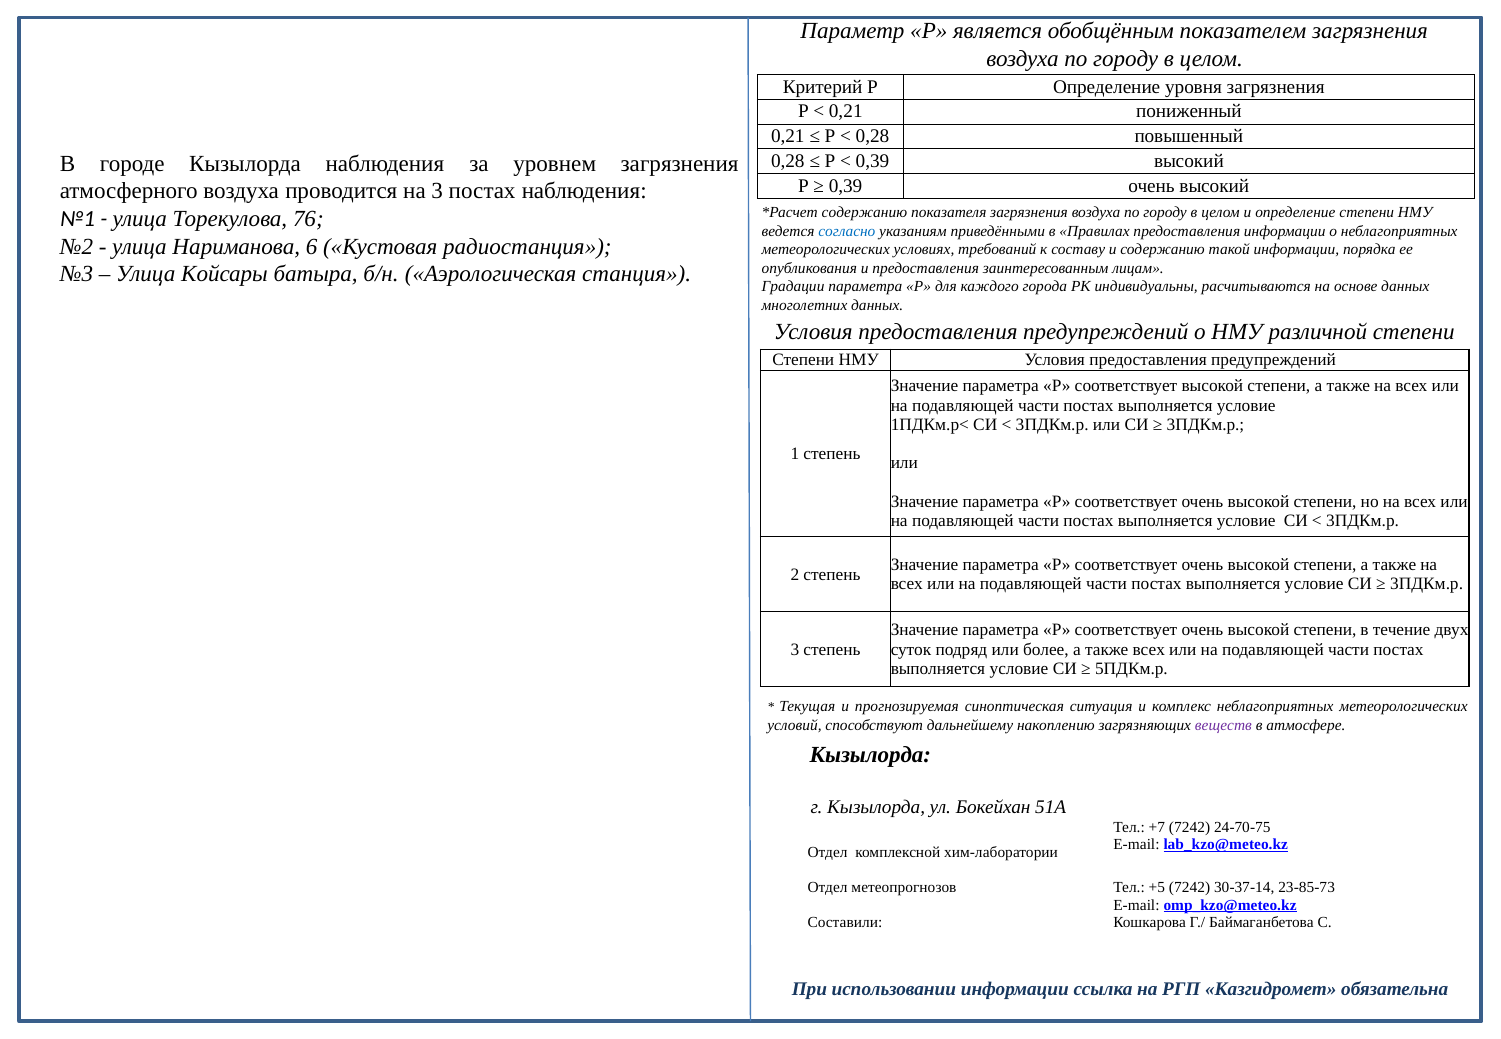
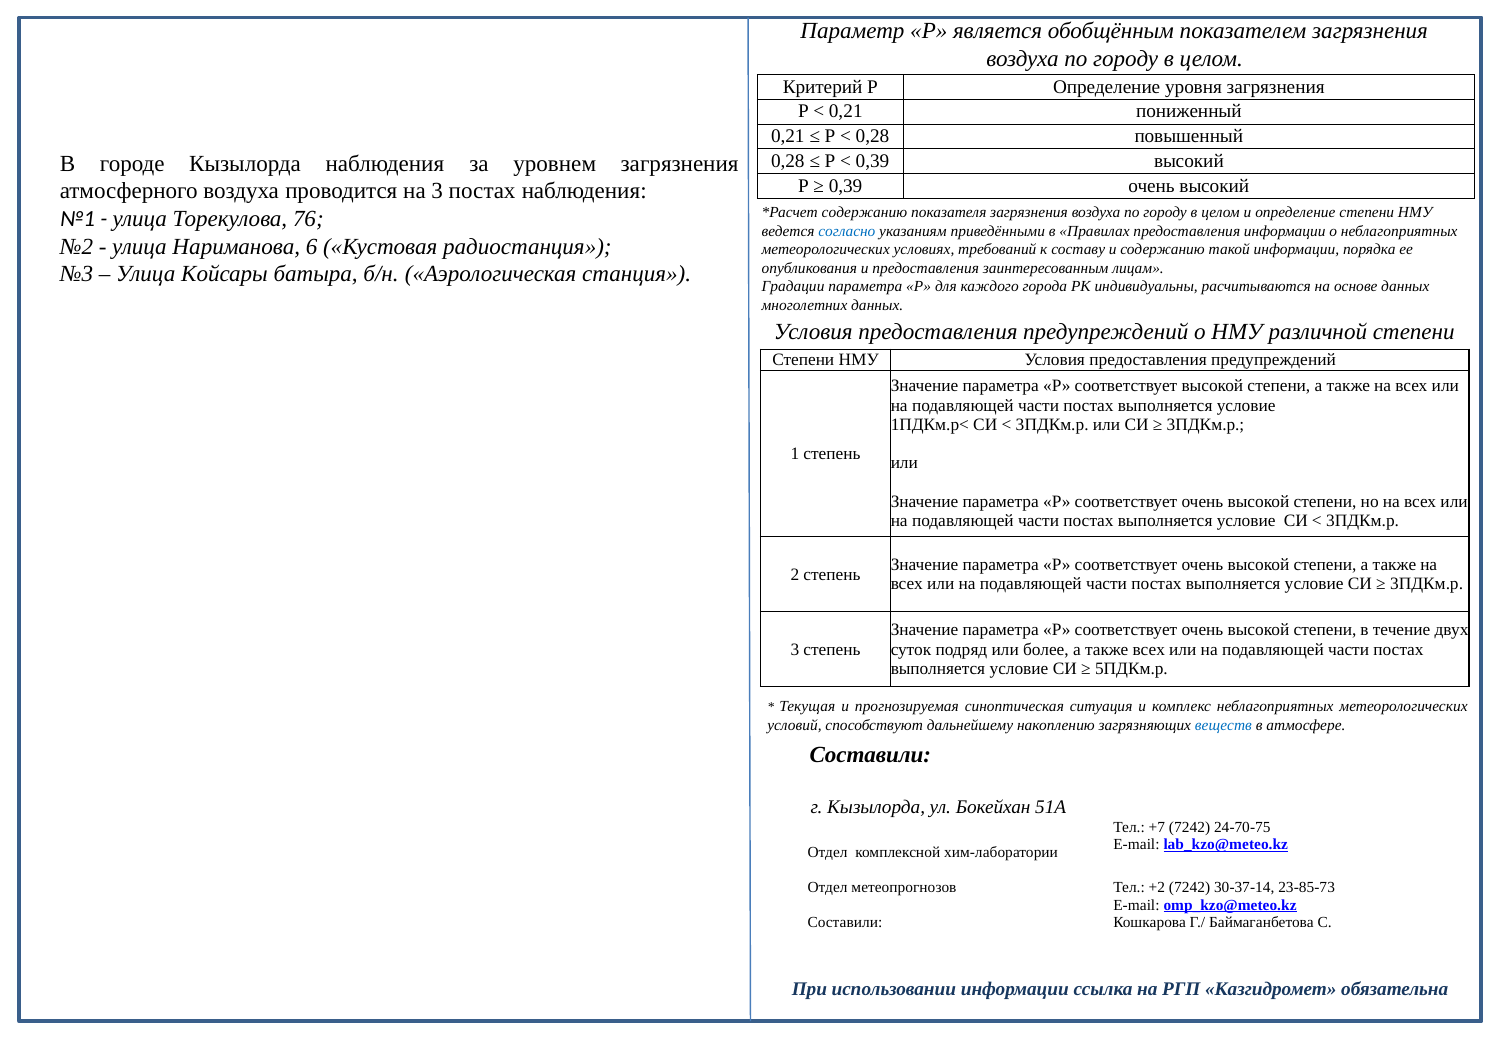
веществ colour: purple -> blue
Кызылорда at (870, 755): Кызылорда -> Составили
+5: +5 -> +2
